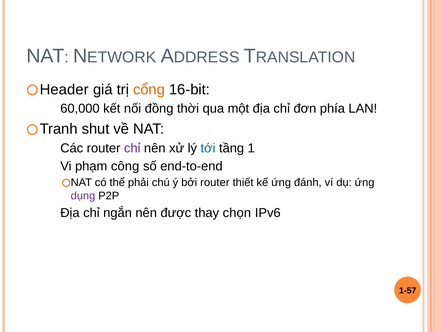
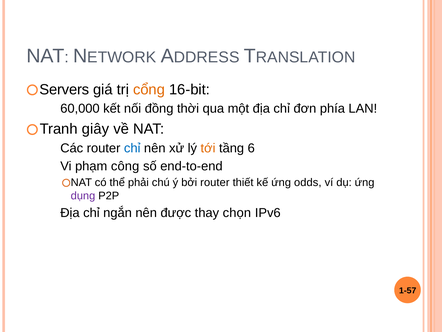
Header: Header -> Servers
shut: shut -> giây
chỉ at (132, 148) colour: purple -> blue
tới colour: blue -> orange
1: 1 -> 6
đánh: đánh -> odds
